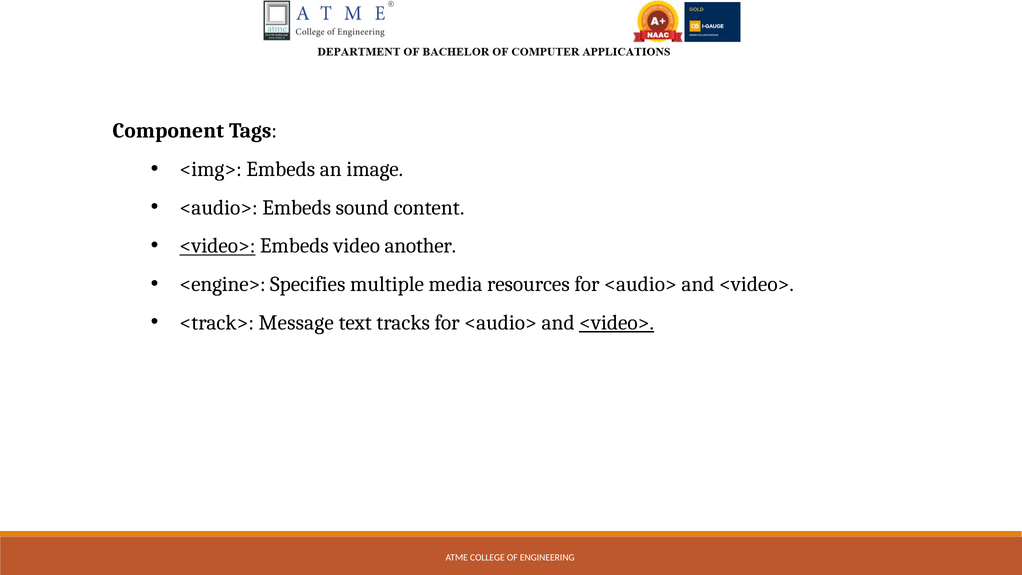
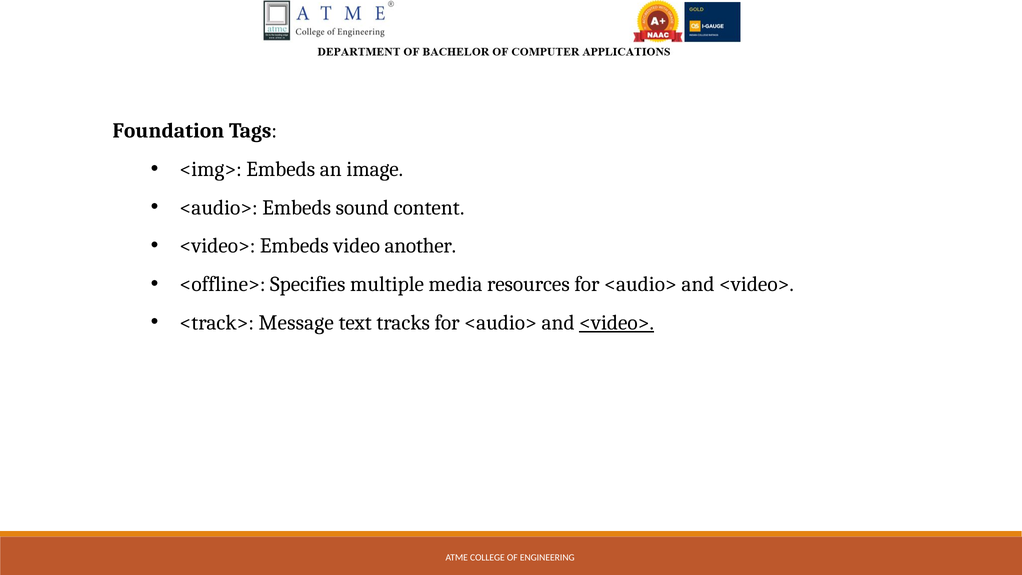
Component: Component -> Foundation
<video> at (218, 246) underline: present -> none
<engine>: <engine> -> <offline>
